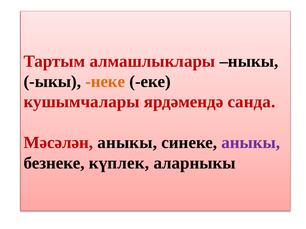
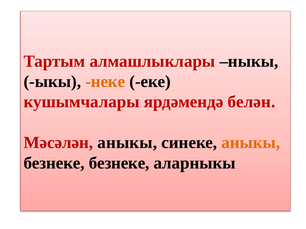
санда: санда -> белән
аныкы at (251, 143) colour: purple -> orange
безнеке күплек: күплек -> безнеке
